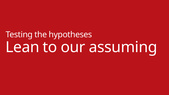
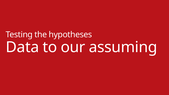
Lean: Lean -> Data
